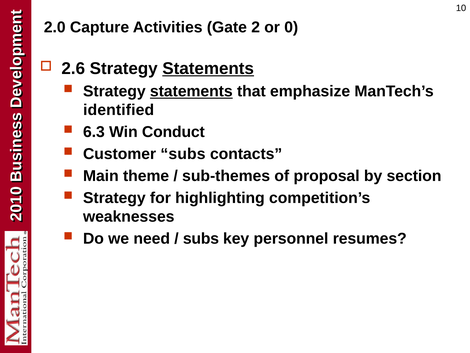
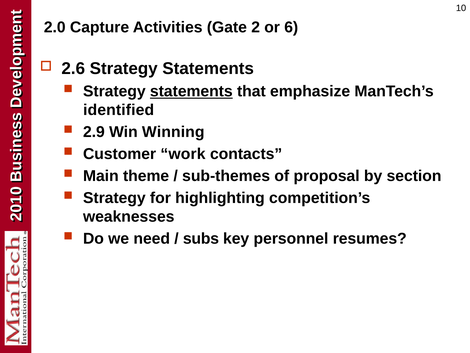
or 0: 0 -> 6
Statements at (208, 69) underline: present -> none
6.3: 6.3 -> 2.9
Conduct: Conduct -> Winning
Customer subs: subs -> work
